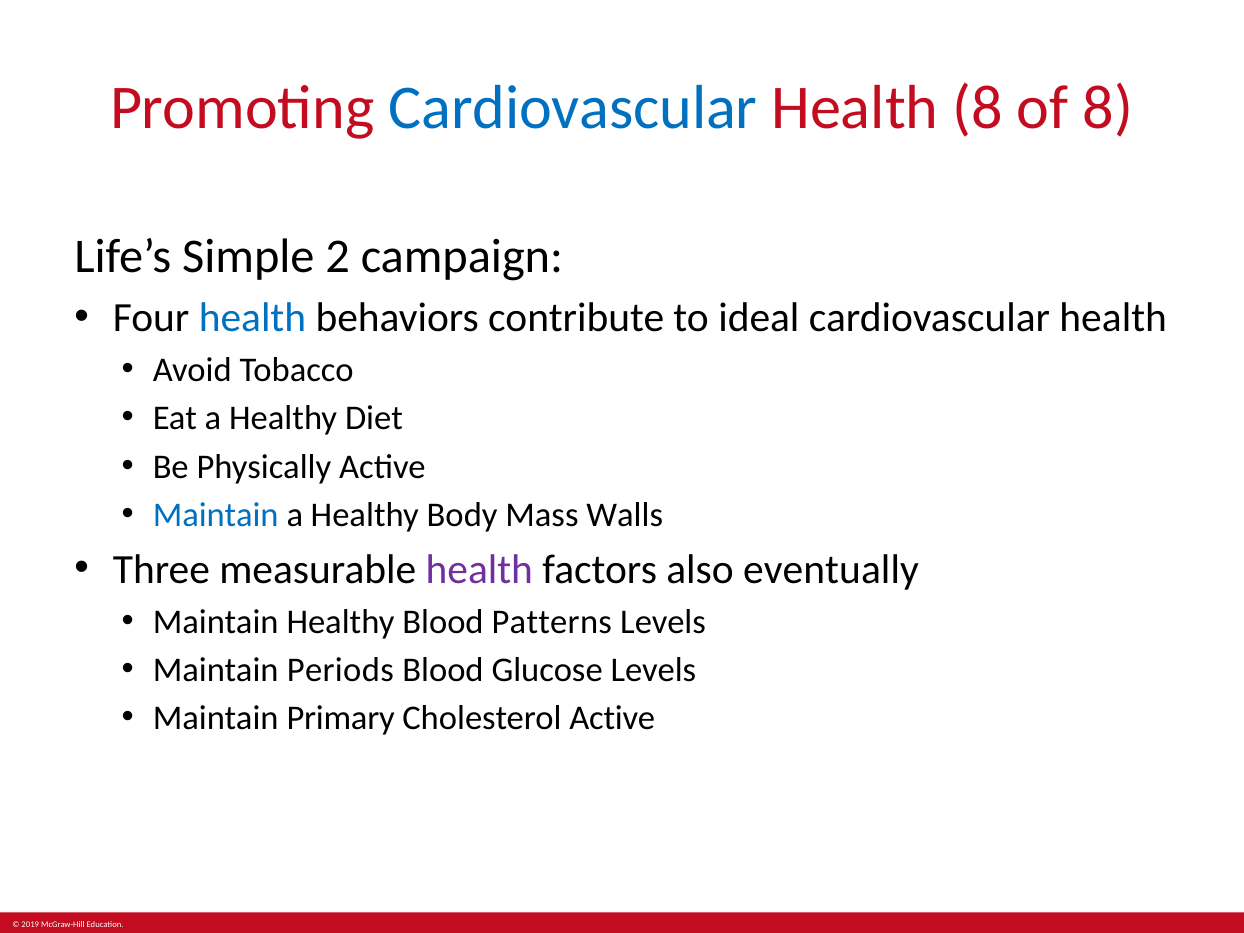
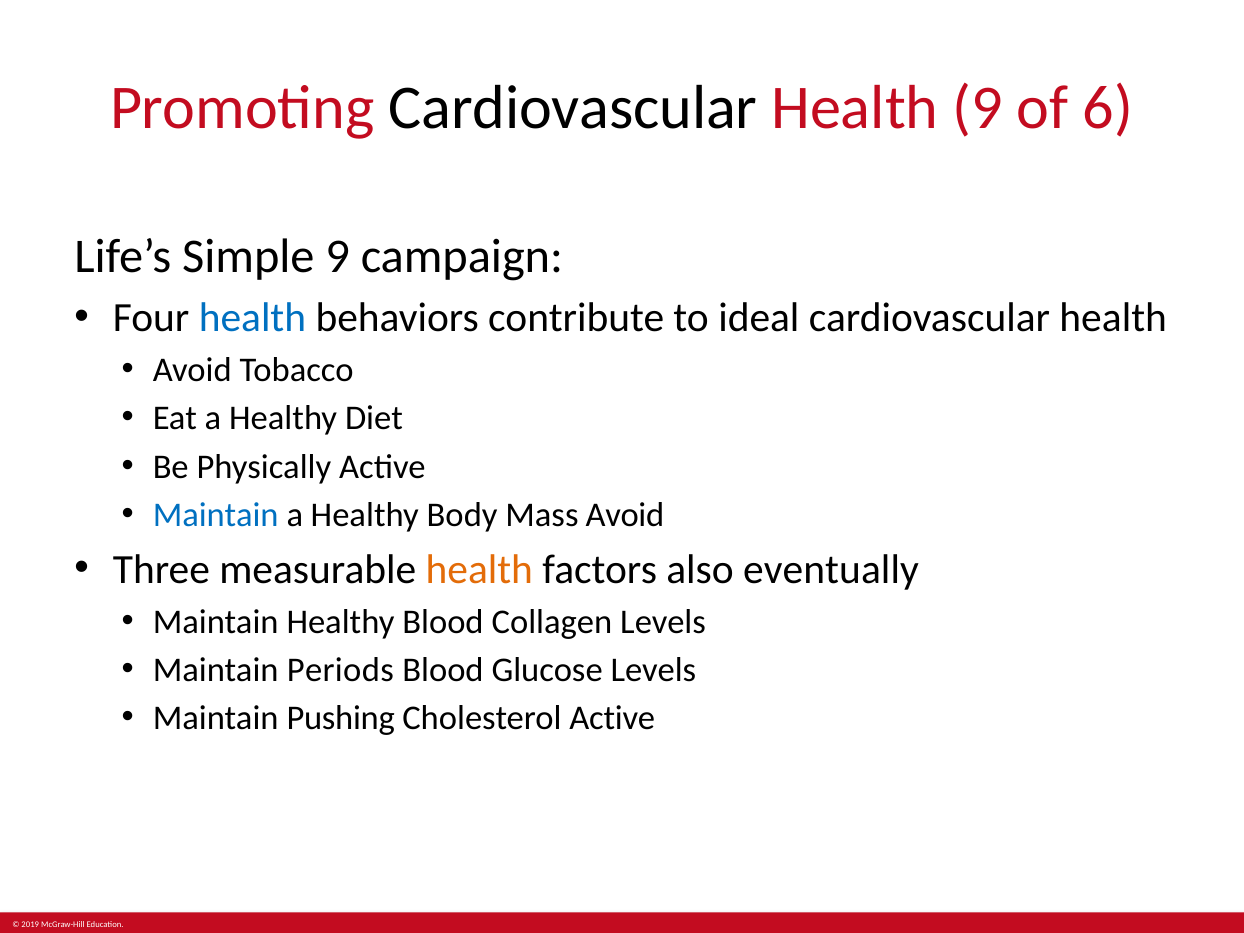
Cardiovascular at (573, 108) colour: blue -> black
Health 8: 8 -> 9
of 8: 8 -> 6
Simple 2: 2 -> 9
Mass Walls: Walls -> Avoid
health at (479, 570) colour: purple -> orange
Patterns: Patterns -> Collagen
Primary: Primary -> Pushing
